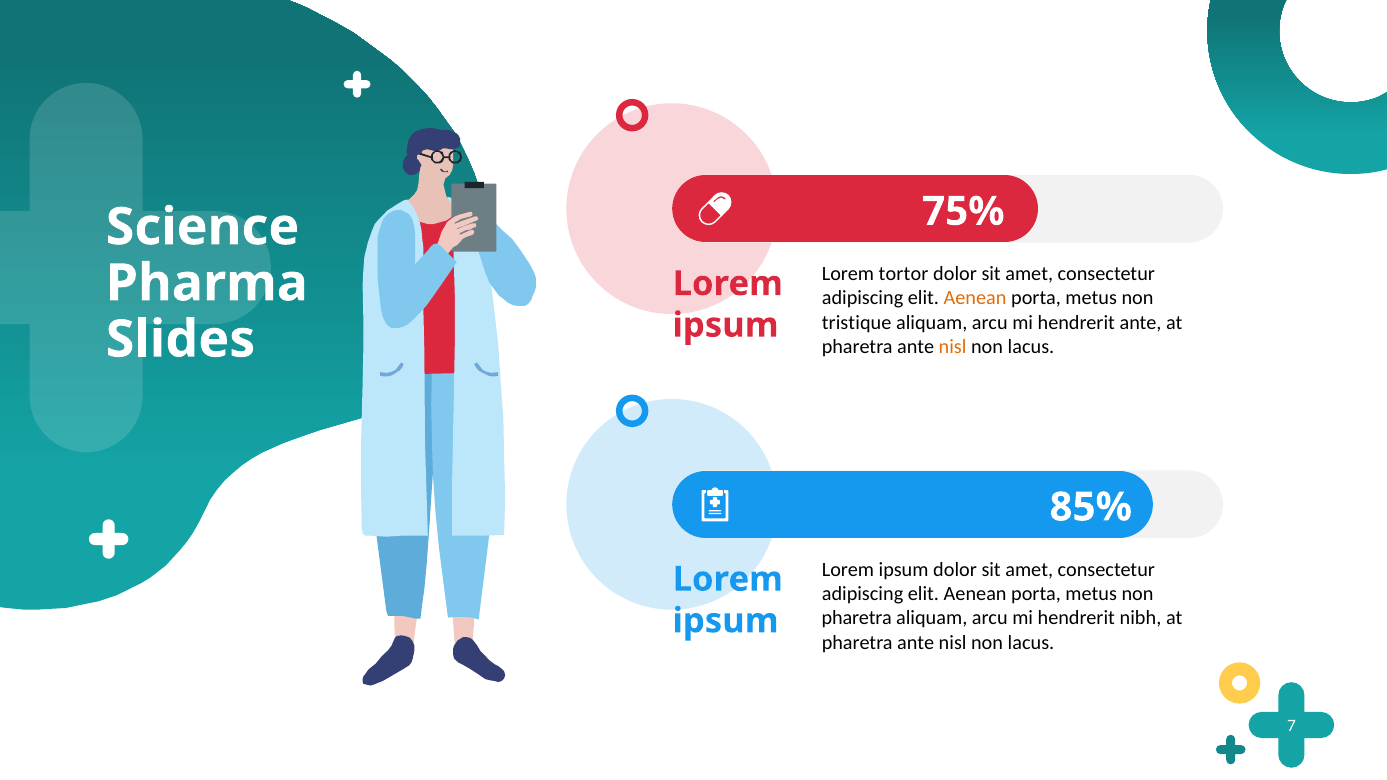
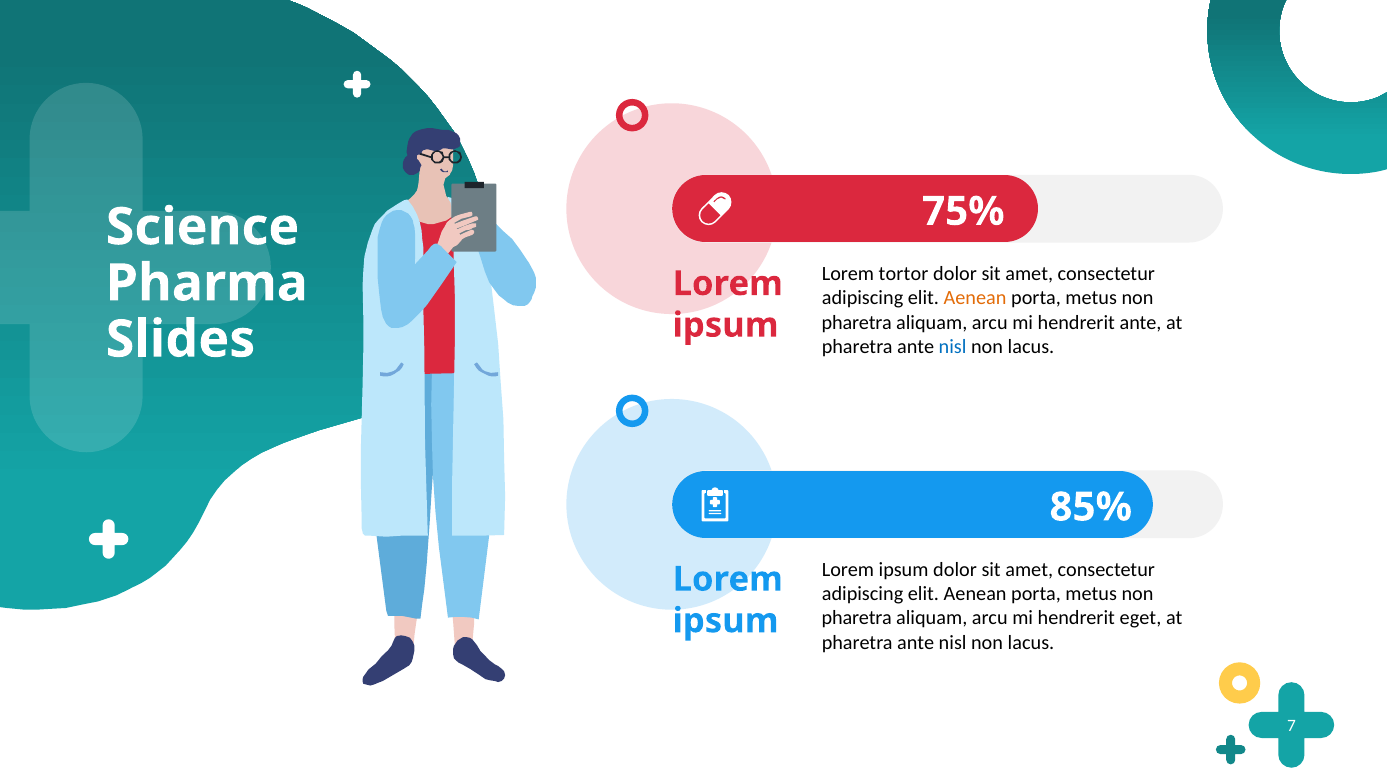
tristique at (857, 323): tristique -> pharetra
nisl at (953, 347) colour: orange -> blue
nibh: nibh -> eget
